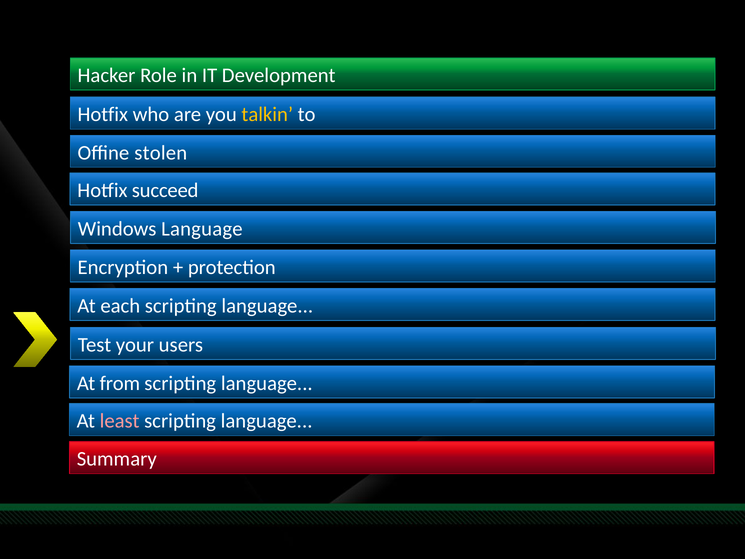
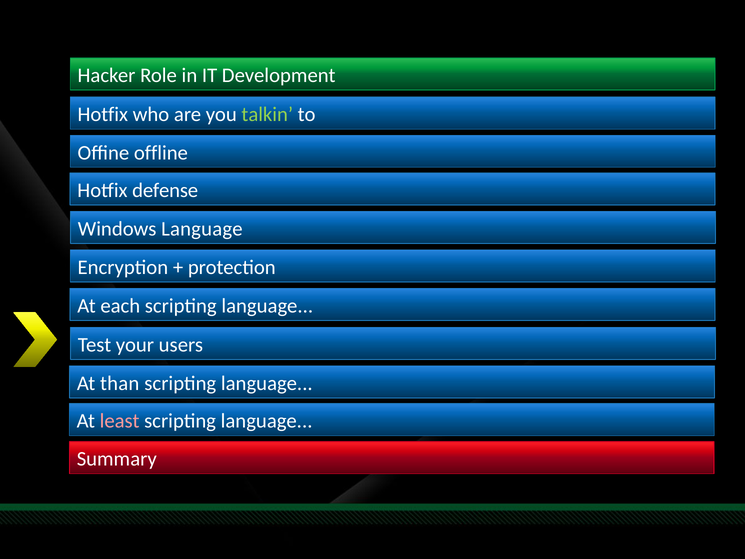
talkin colour: yellow -> light green
stolen: stolen -> offline
succeed: succeed -> defense
from: from -> than
